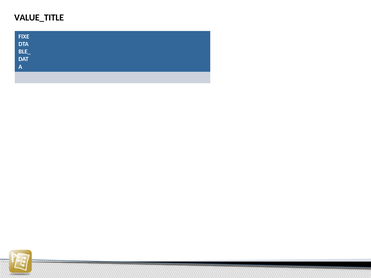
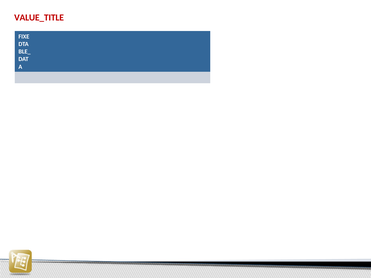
VALUE_TITLE colour: black -> red
